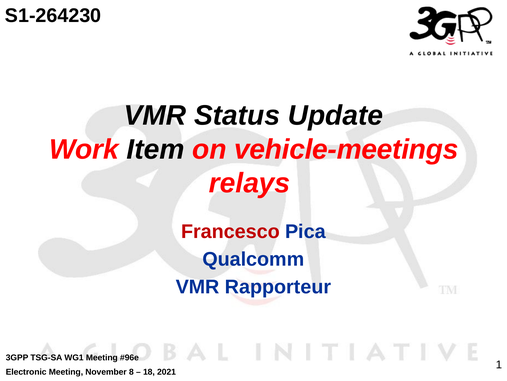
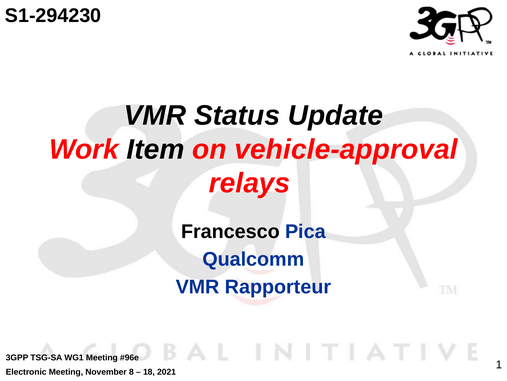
S1-264230: S1-264230 -> S1-294230
vehicle-meetings: vehicle-meetings -> vehicle-approval
Francesco colour: red -> black
